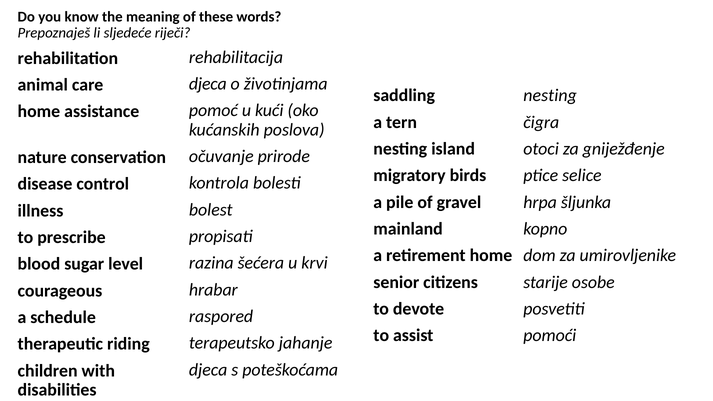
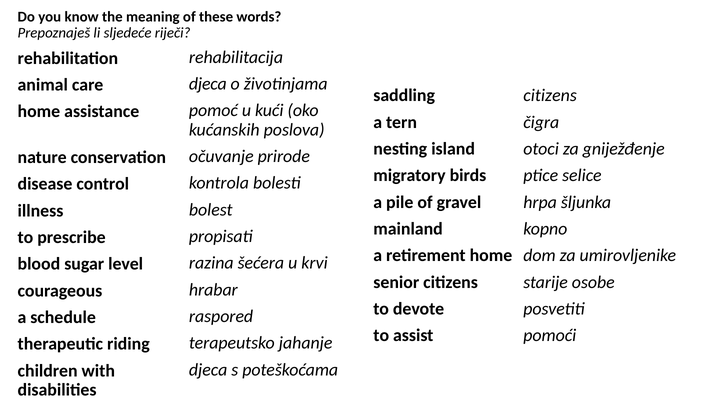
nesting at (550, 96): nesting -> citizens
